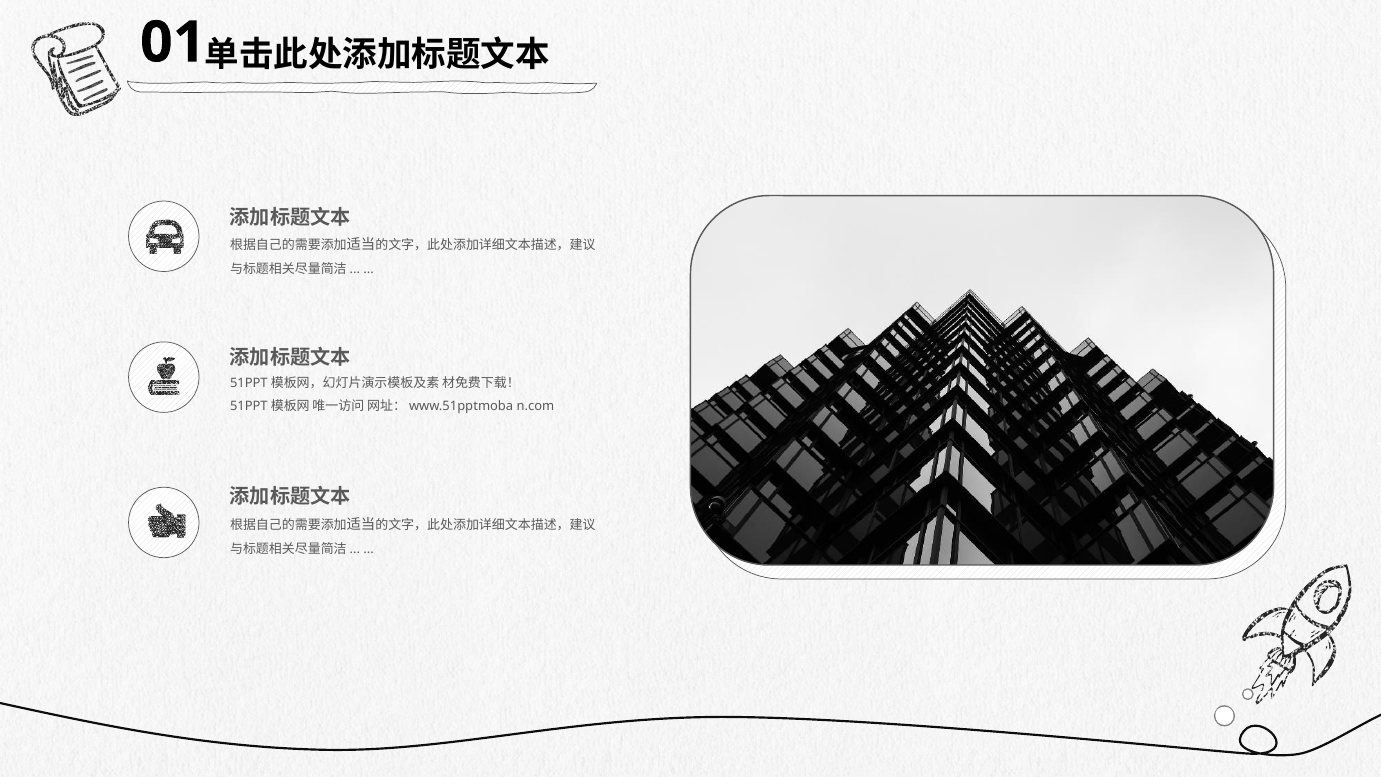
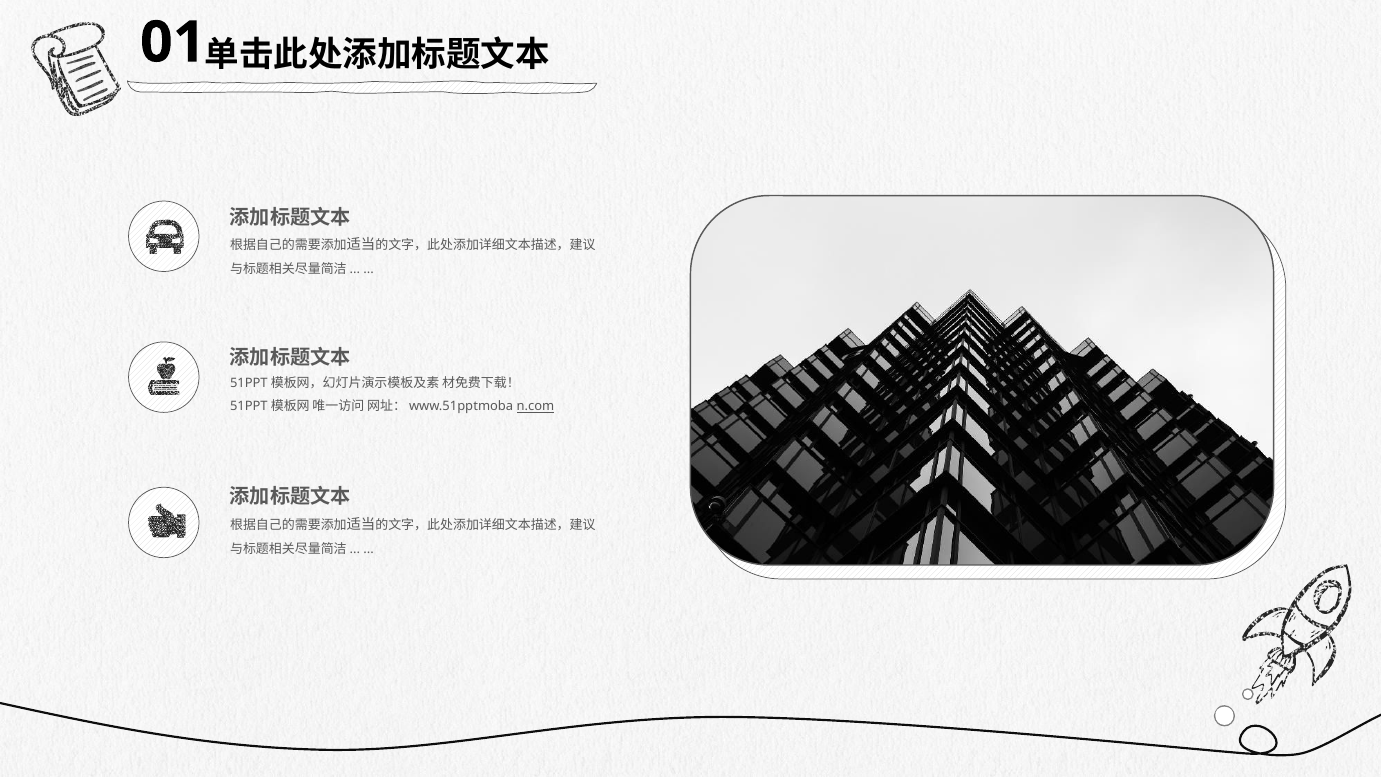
n.com underline: none -> present
